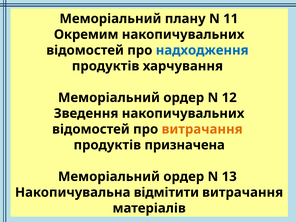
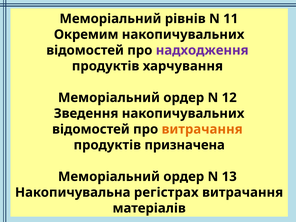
плану: плану -> рівнів
надходження colour: blue -> purple
відмітити: відмітити -> регістрах
